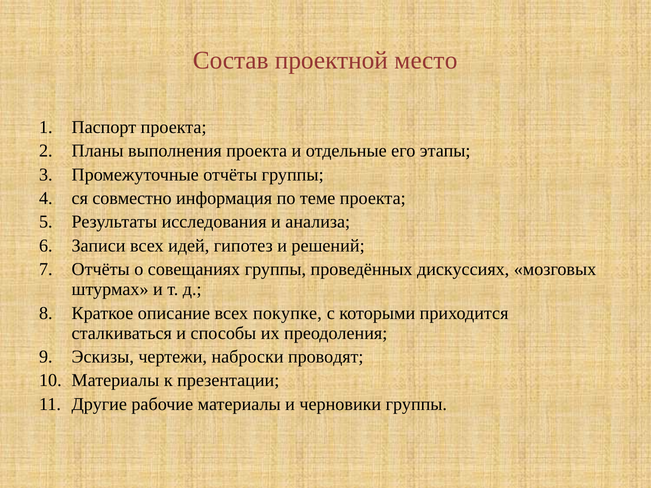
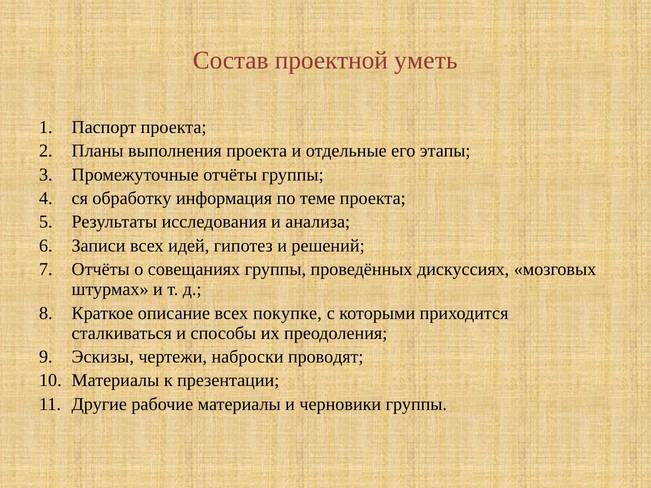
место: место -> уметь
совместно: совместно -> обработку
